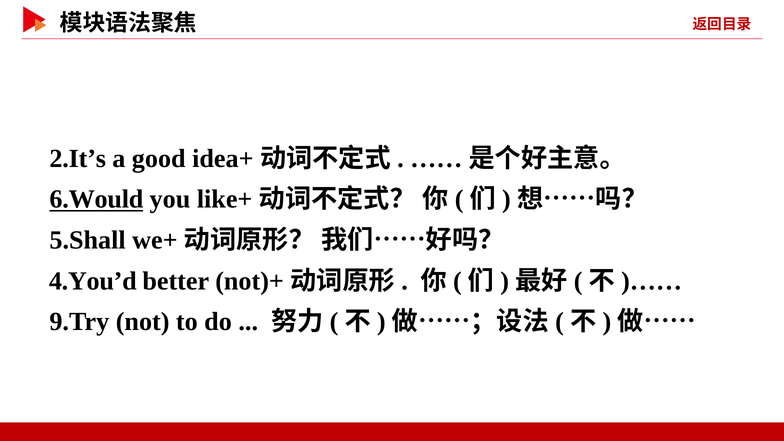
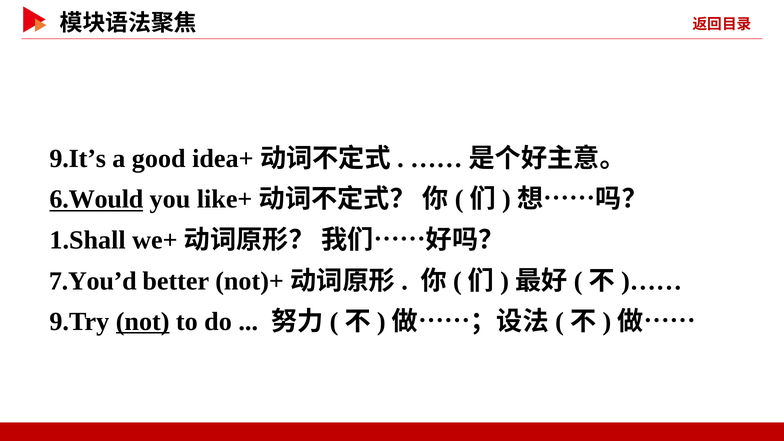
2.It’s: 2.It’s -> 9.It’s
5.Shall: 5.Shall -> 1.Shall
4.You’d: 4.You’d -> 7.You’d
not underline: none -> present
